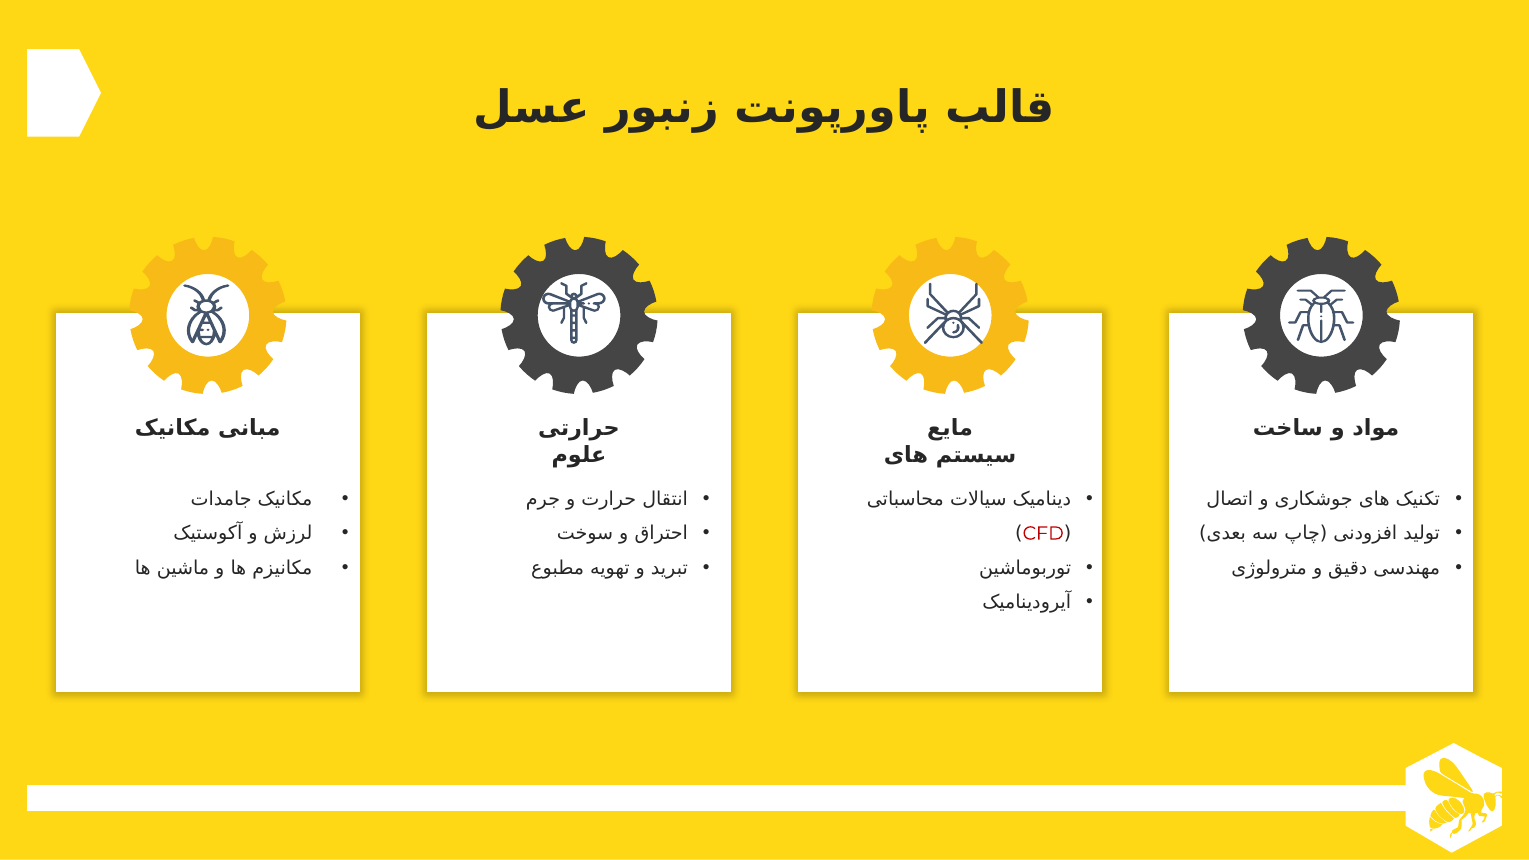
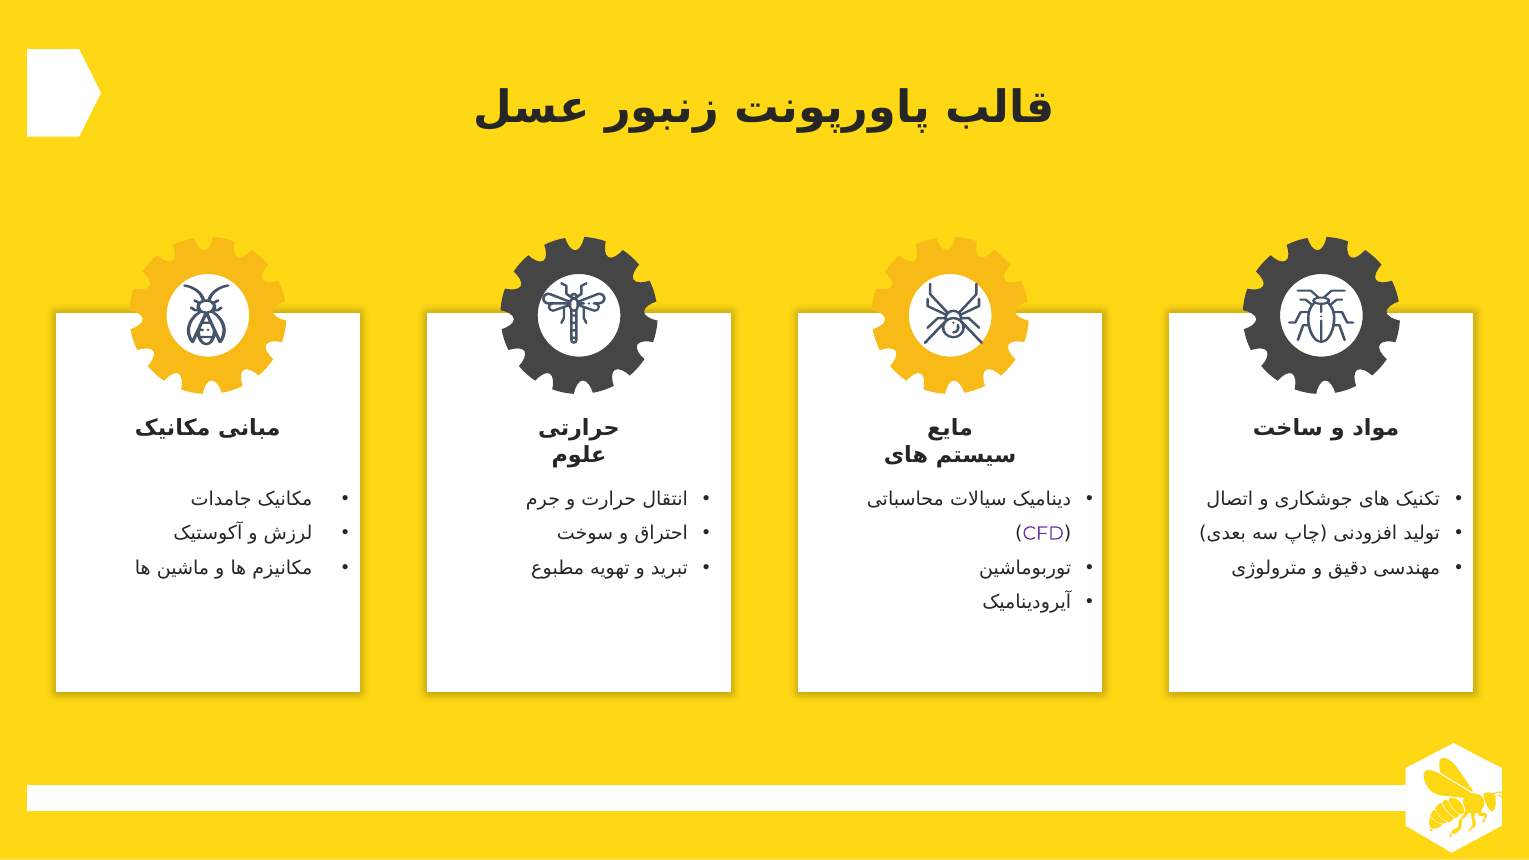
CFD colour: red -> purple
